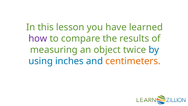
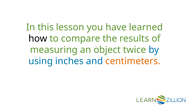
how colour: purple -> black
